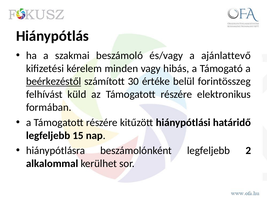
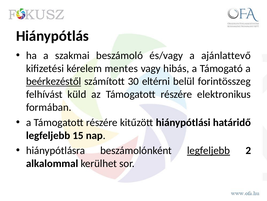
minden: minden -> mentes
értéke: értéke -> eltérni
legfeljebb at (209, 150) underline: none -> present
